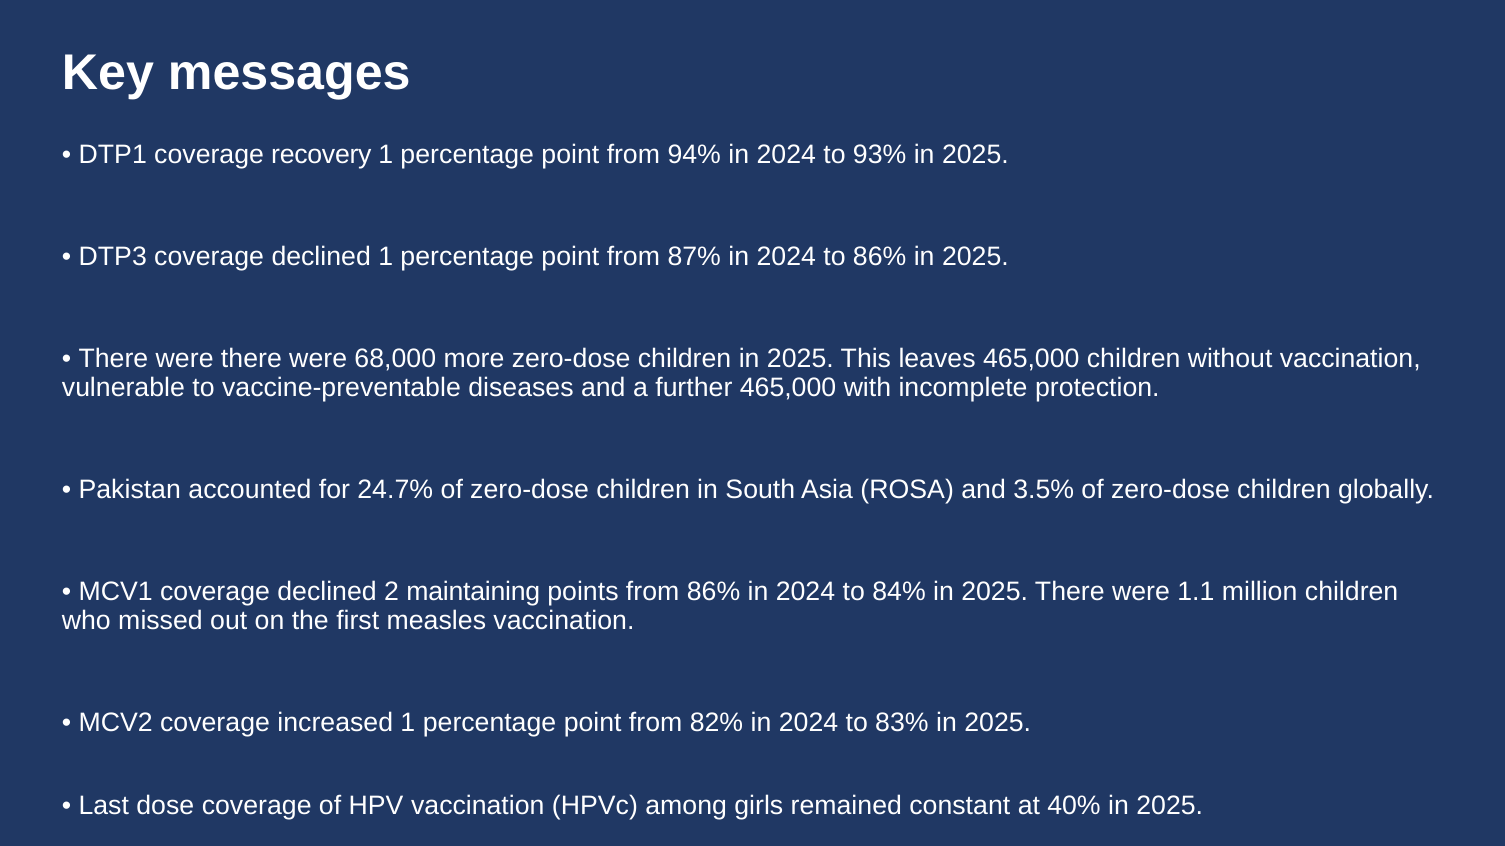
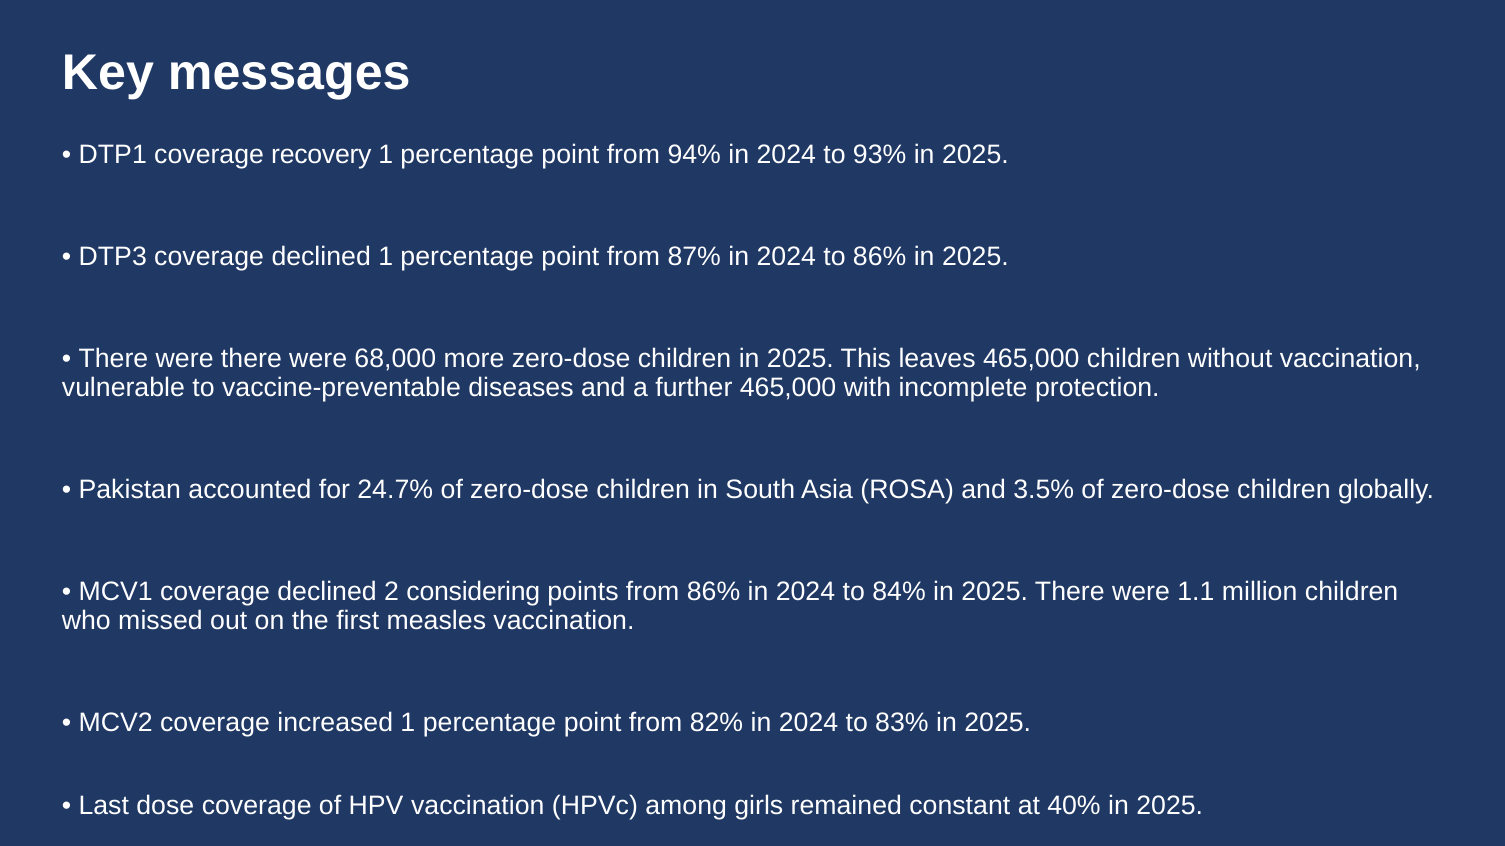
maintaining: maintaining -> considering
